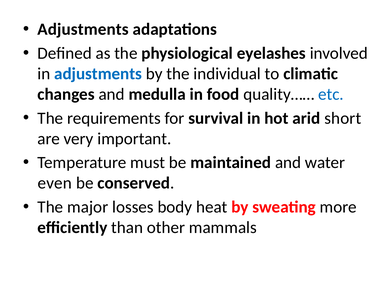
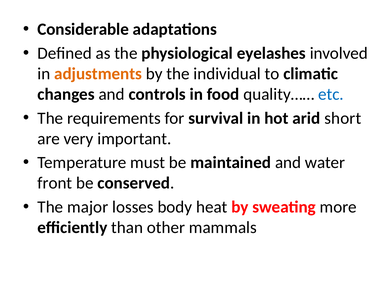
Adjustments at (83, 29): Adjustments -> Considerable
adjustments at (98, 74) colour: blue -> orange
medulla: medulla -> controls
even: even -> front
